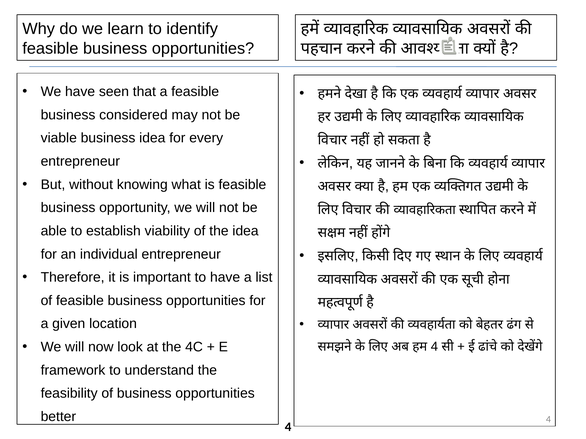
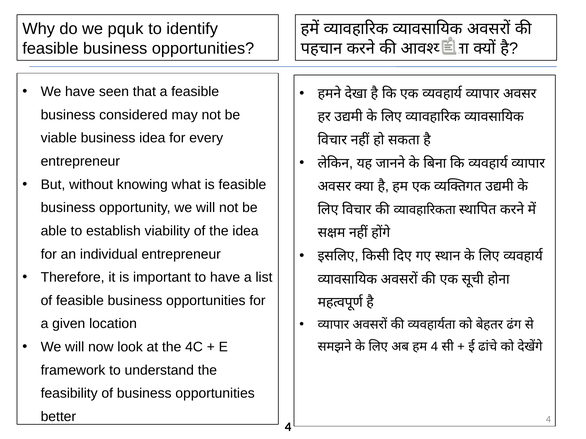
learn: learn -> pquk
